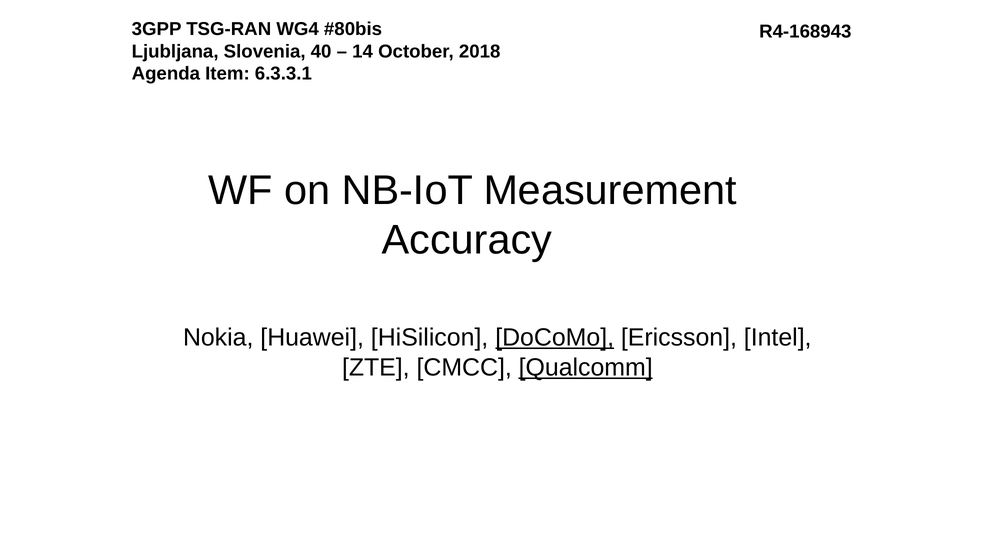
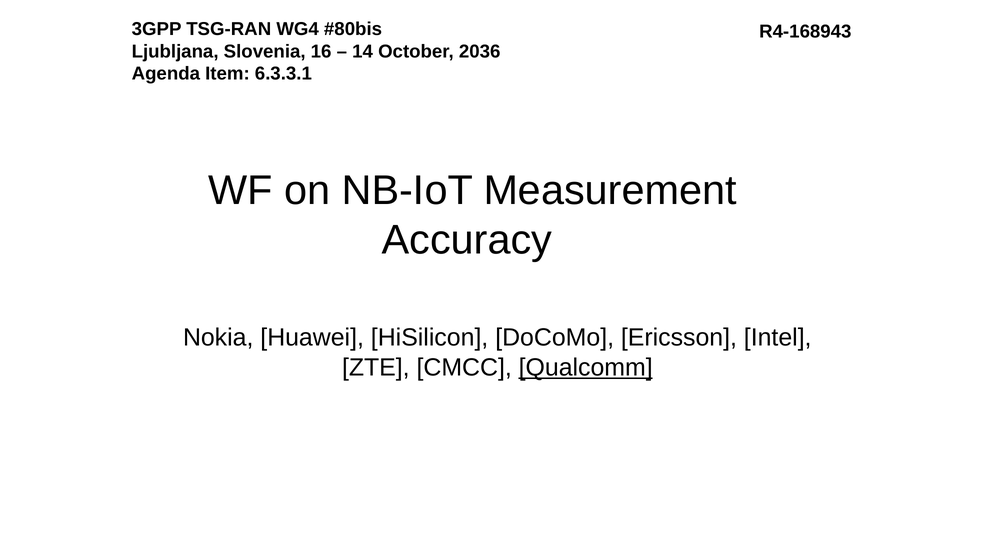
40: 40 -> 16
2018: 2018 -> 2036
DoCoMo underline: present -> none
